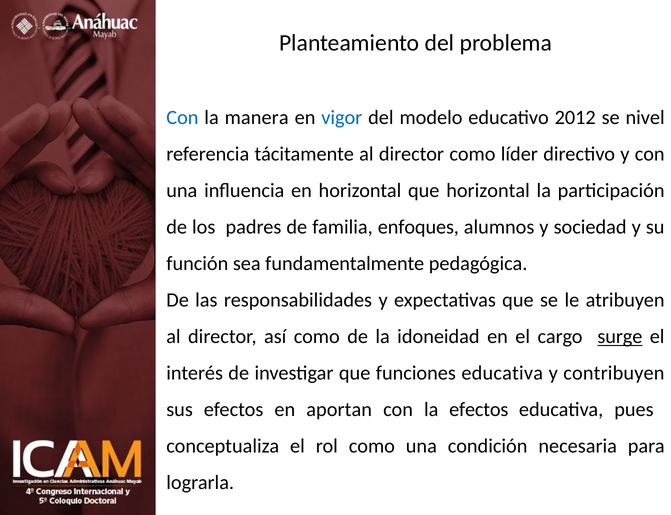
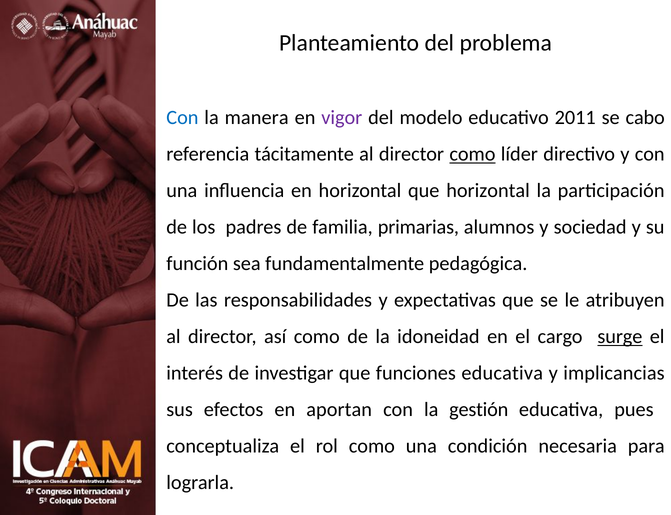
vigor colour: blue -> purple
2012: 2012 -> 2011
nivel: nivel -> cabo
como at (472, 154) underline: none -> present
enfoques: enfoques -> primarias
contribuyen: contribuyen -> implicancias
la efectos: efectos -> gestión
